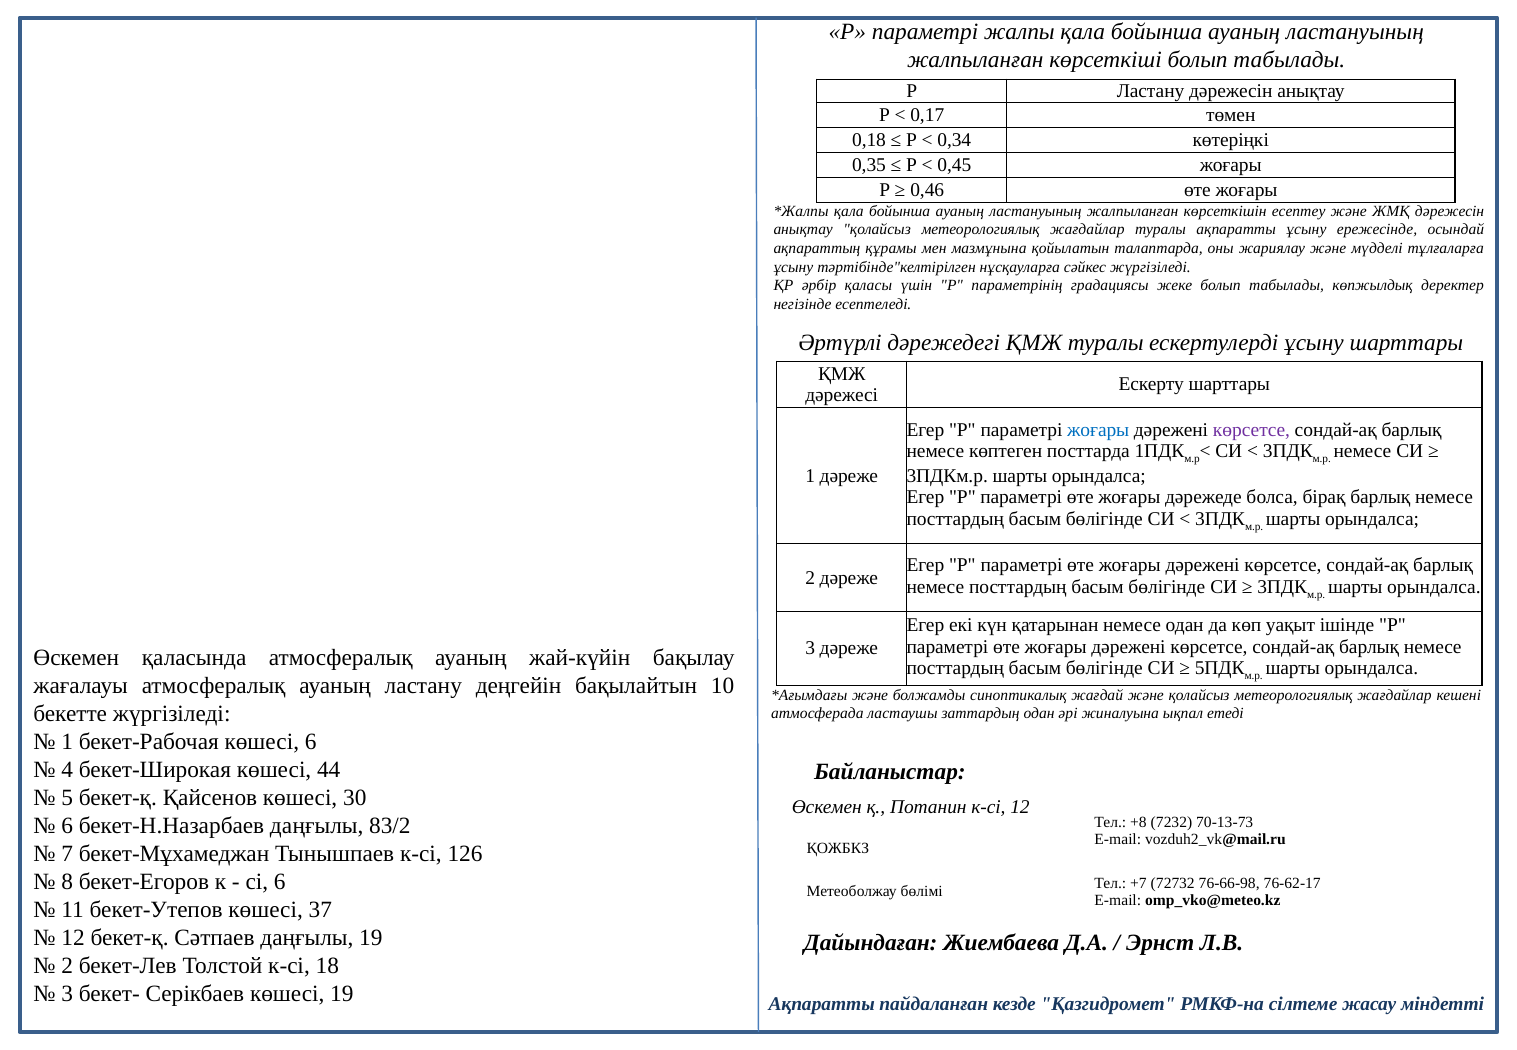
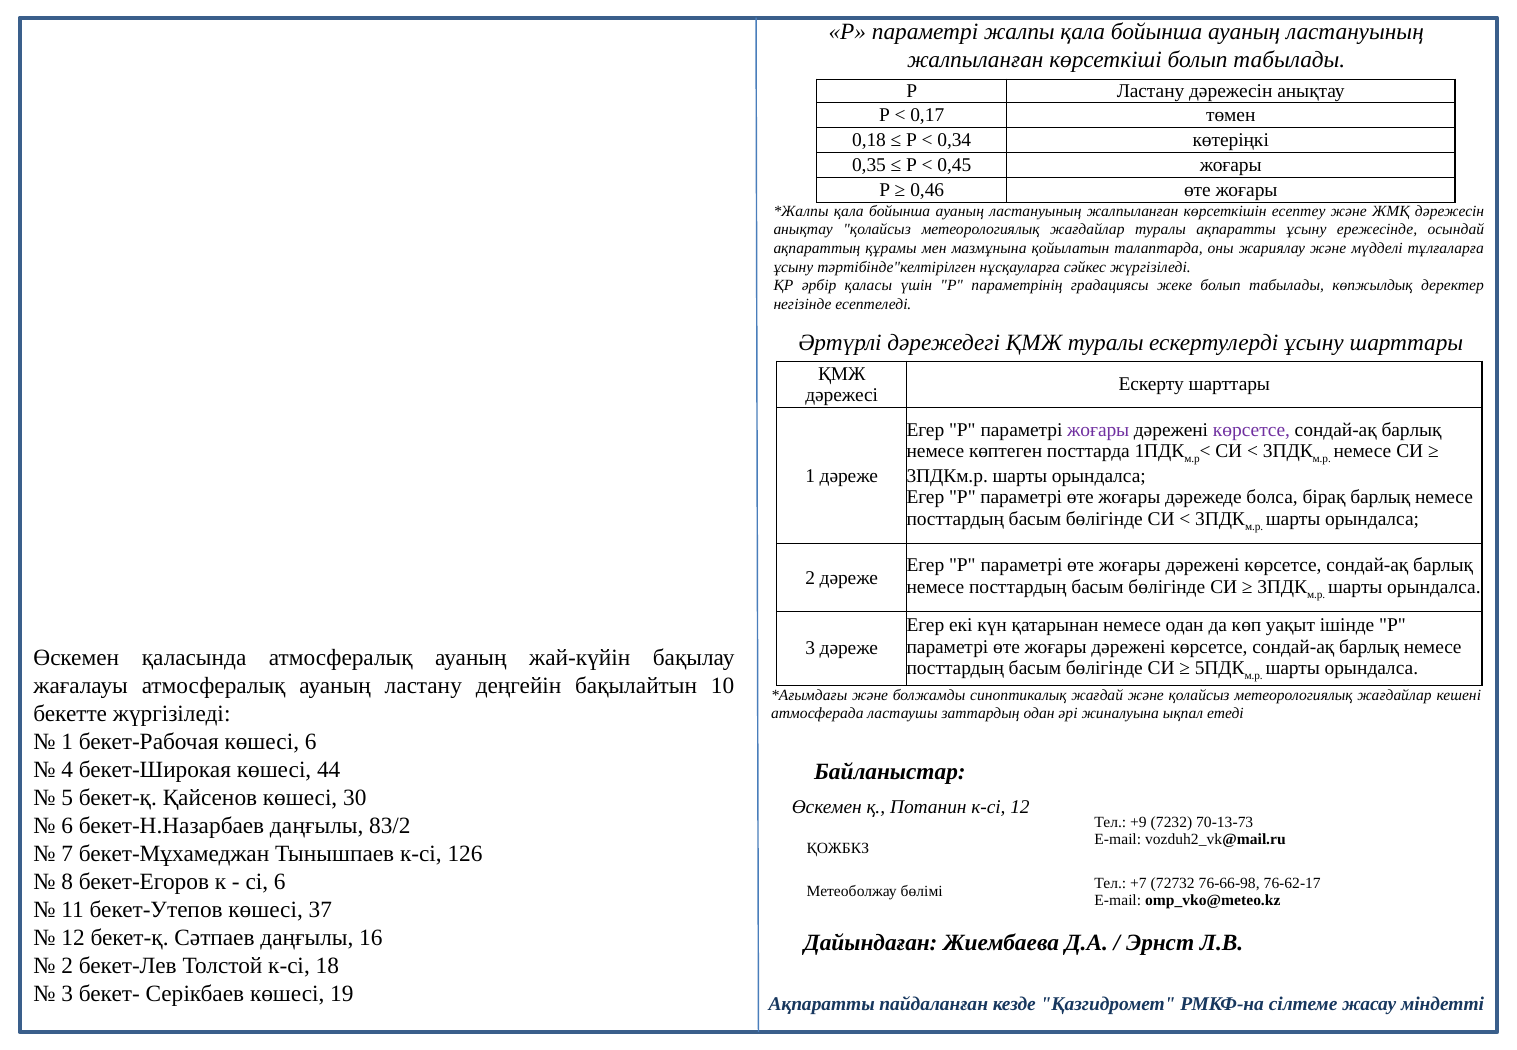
жоғары at (1098, 430) colour: blue -> purple
+8: +8 -> +9
даңғылы 19: 19 -> 16
